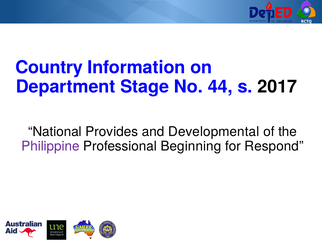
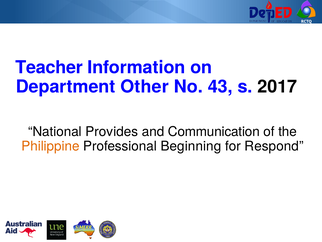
Country: Country -> Teacher
Stage: Stage -> Other
44: 44 -> 43
Developmental: Developmental -> Communication
Philippine colour: purple -> orange
